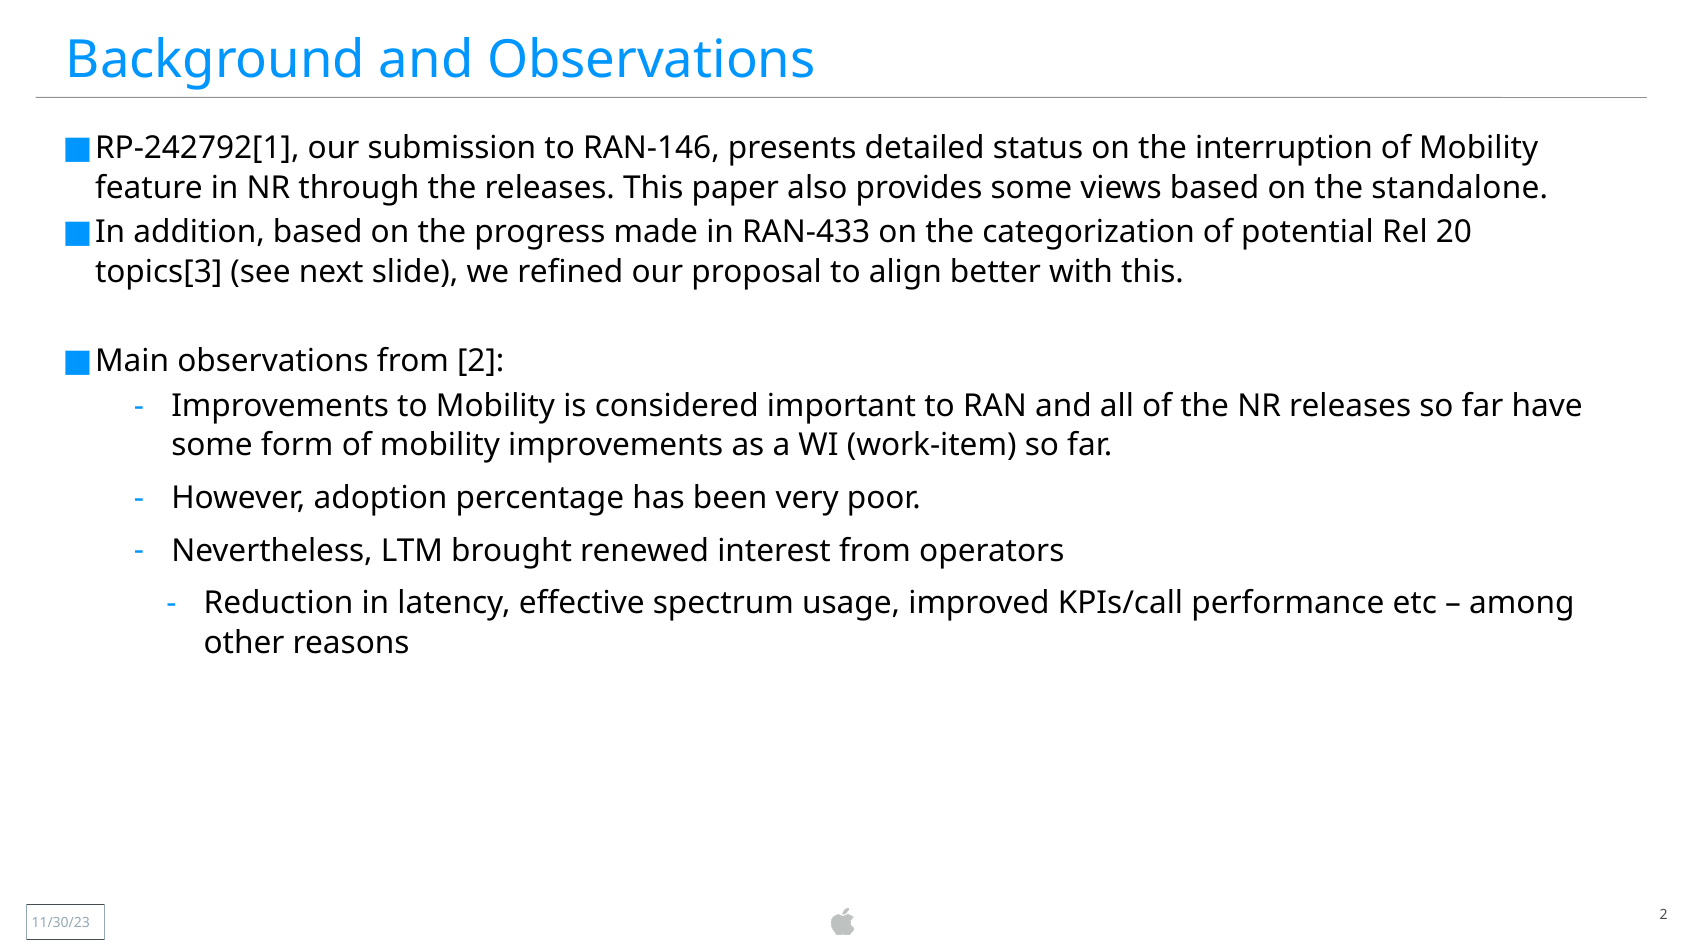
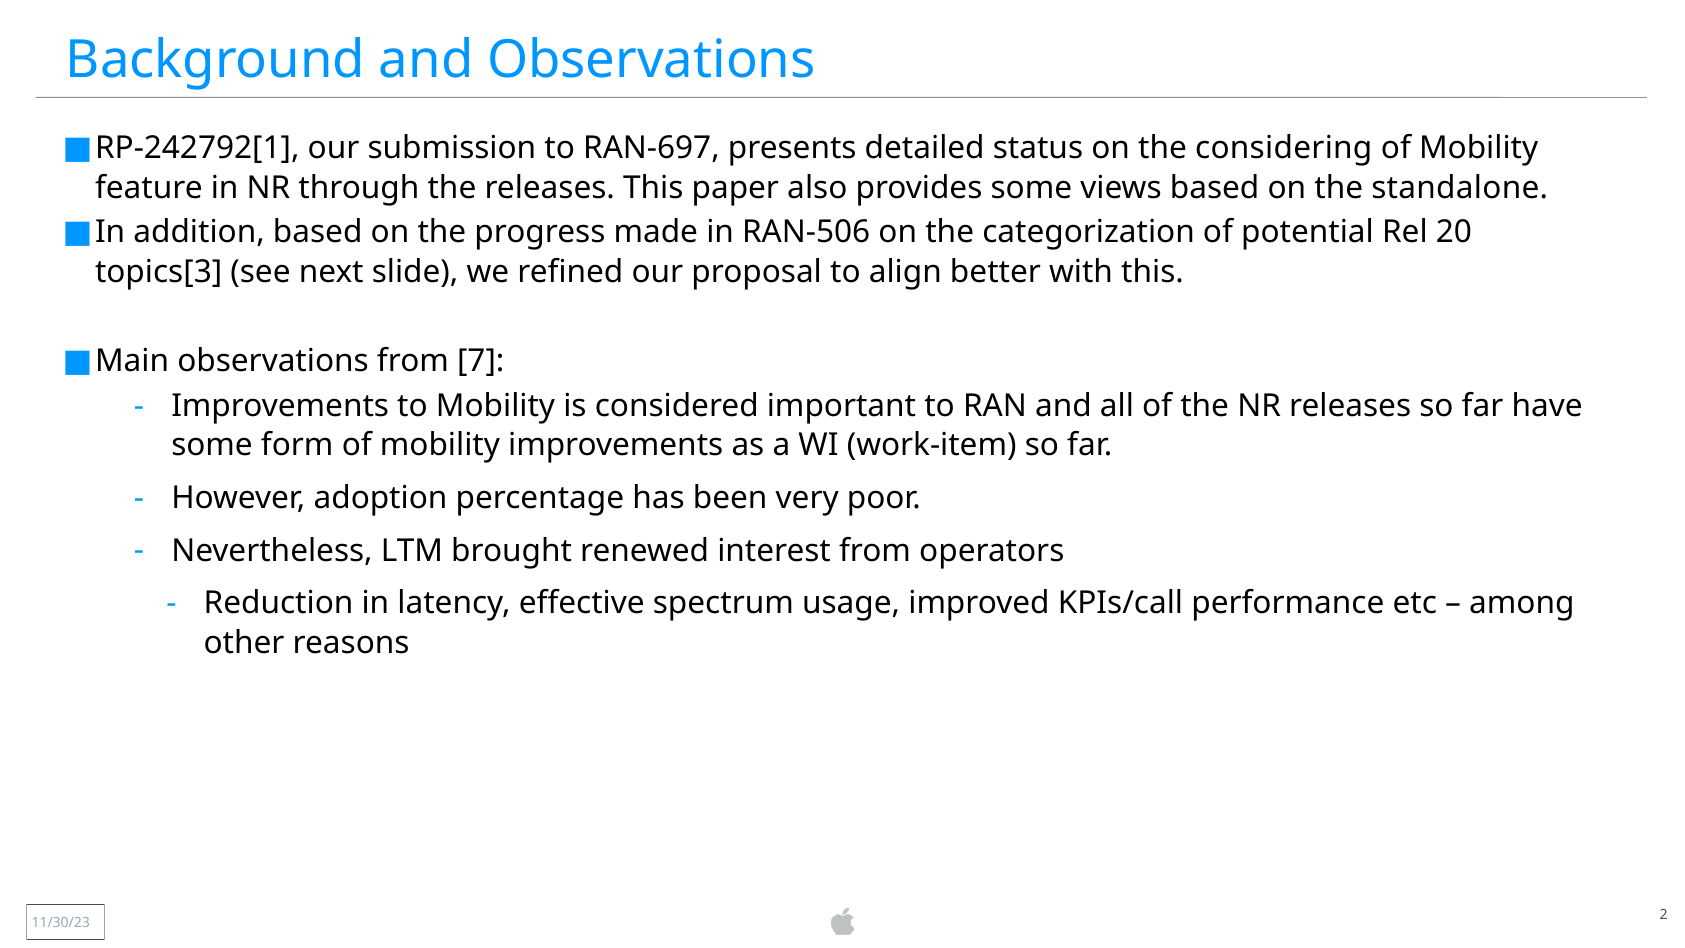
RAN-146: RAN-146 -> RAN-697
interruption: interruption -> considering
RAN-433: RAN-433 -> RAN-506
from 2: 2 -> 7
